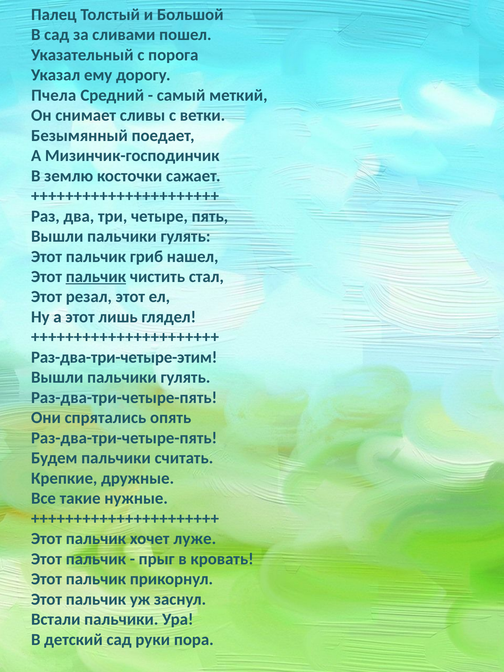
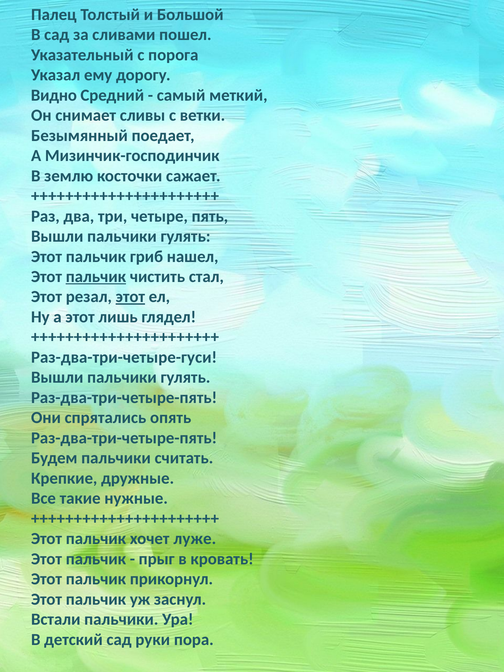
Пчела: Пчела -> Видно
этот at (130, 297) underline: none -> present
Раз-два-три-четыре-этим: Раз-два-три-четыре-этим -> Раз-два-три-четыре-гуси
